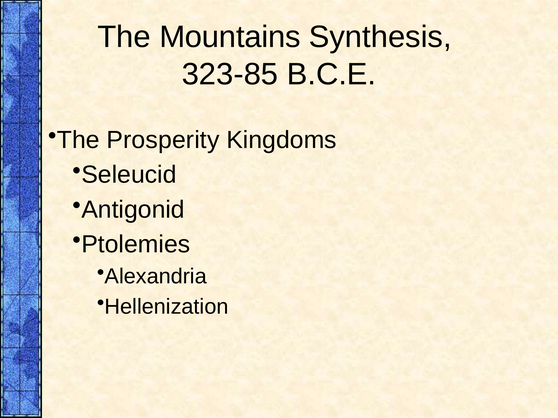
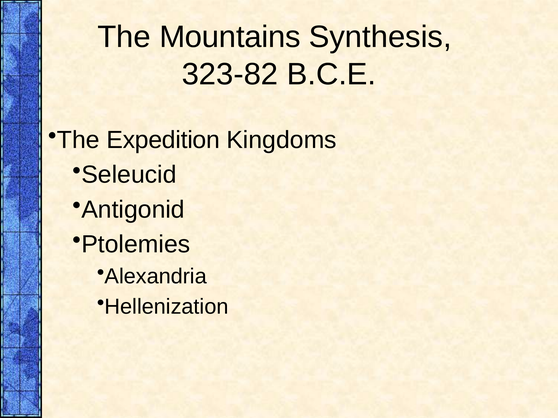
323-85: 323-85 -> 323-82
Prosperity: Prosperity -> Expedition
